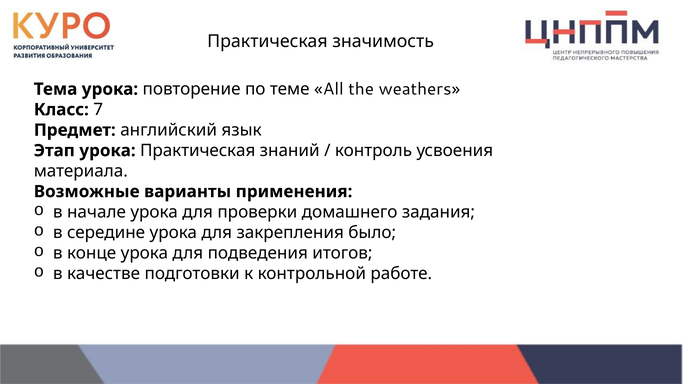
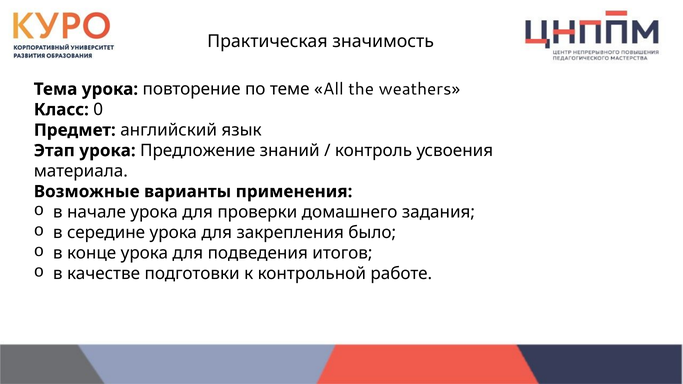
7: 7 -> 0
урока Практическая: Практическая -> Предложение
